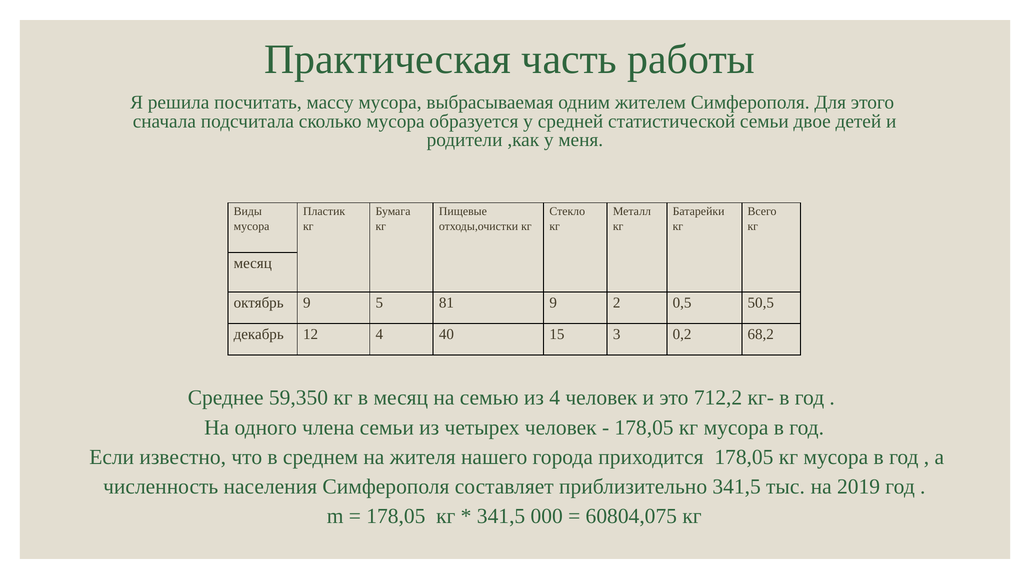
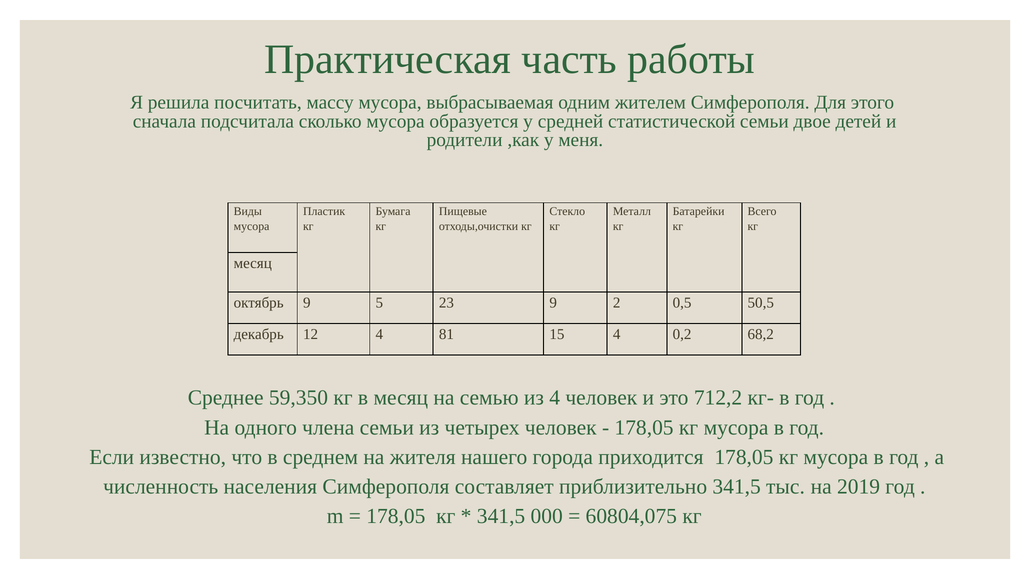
81: 81 -> 23
40: 40 -> 81
15 3: 3 -> 4
